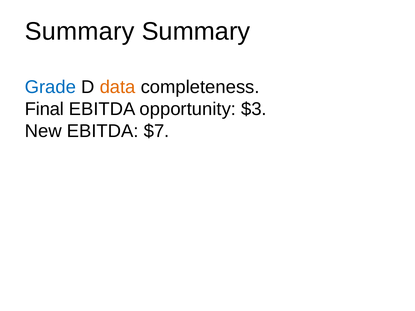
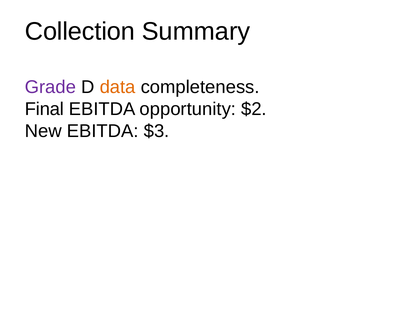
Summary at (80, 31): Summary -> Collection
Grade colour: blue -> purple
$3: $3 -> $2
$7: $7 -> $3
